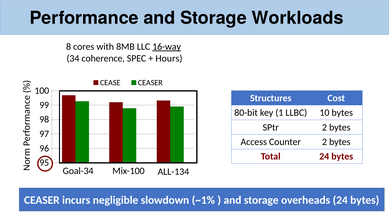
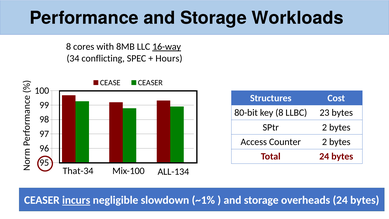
coherence: coherence -> conflicting
key 1: 1 -> 8
10: 10 -> 23
Goal-34: Goal-34 -> That-34
incurs underline: none -> present
